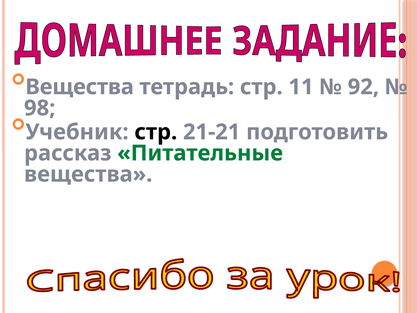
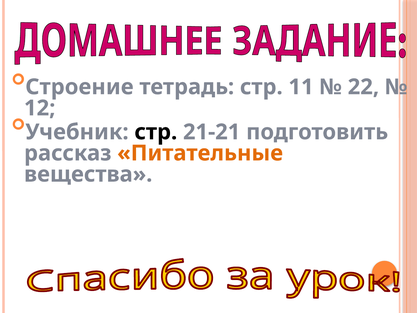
Вещества at (80, 87): Вещества -> Строение
92: 92 -> 22
98: 98 -> 12
Питательные colour: green -> orange
